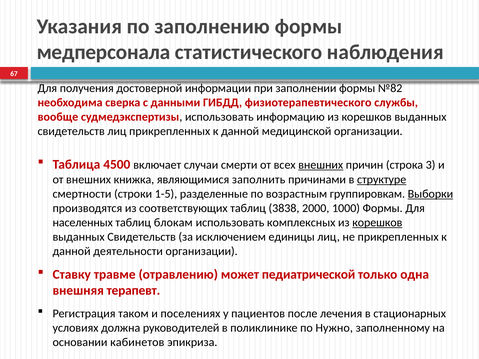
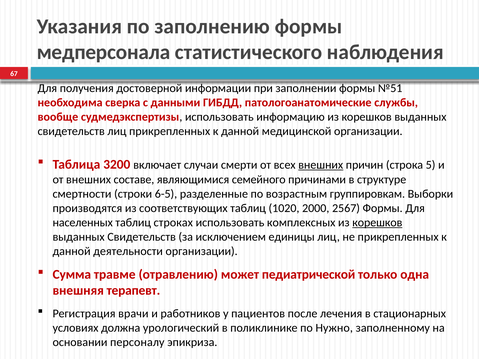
№82: №82 -> №51
физиотерапевтического: физиотерапевтического -> патологоанатомические
4500: 4500 -> 3200
3: 3 -> 5
книжка: книжка -> составе
заполнить: заполнить -> семейного
структуре underline: present -> none
1-5: 1-5 -> 6-5
Выборки underline: present -> none
3838: 3838 -> 1020
1000: 1000 -> 2567
блокам: блокам -> строках
Ставку: Ставку -> Сумма
таком: таком -> врачи
поселениях: поселениях -> работников
руководителей: руководителей -> урологический
кабинетов: кабинетов -> персоналу
